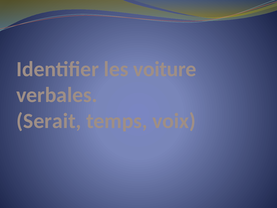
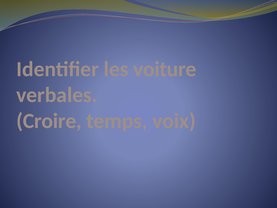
Serait: Serait -> Croire
